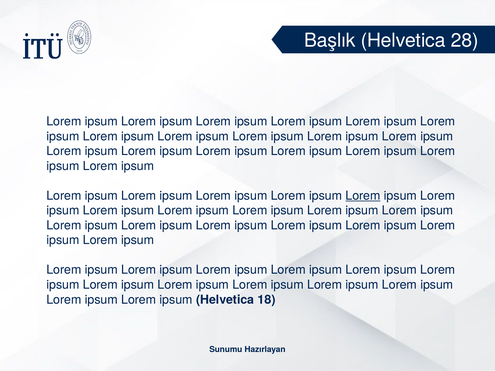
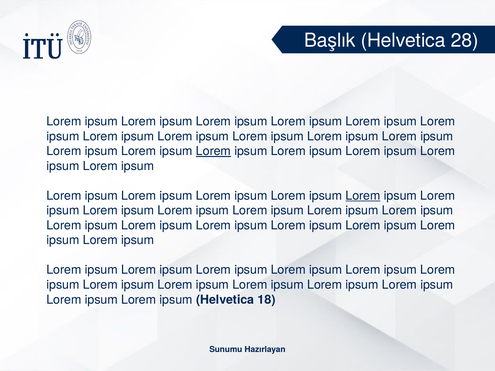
Lorem at (213, 151) underline: none -> present
